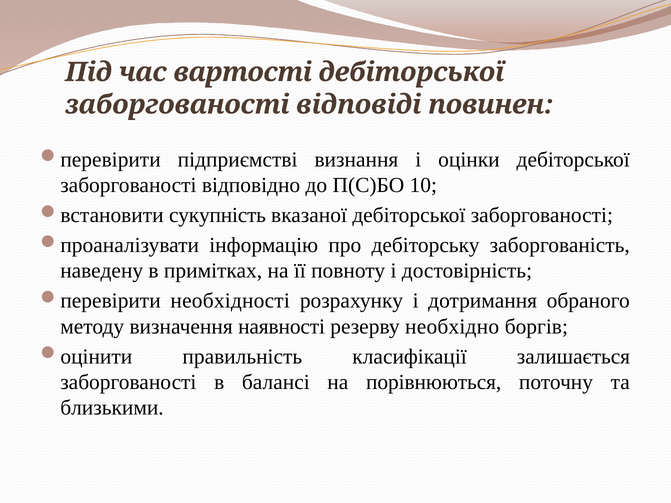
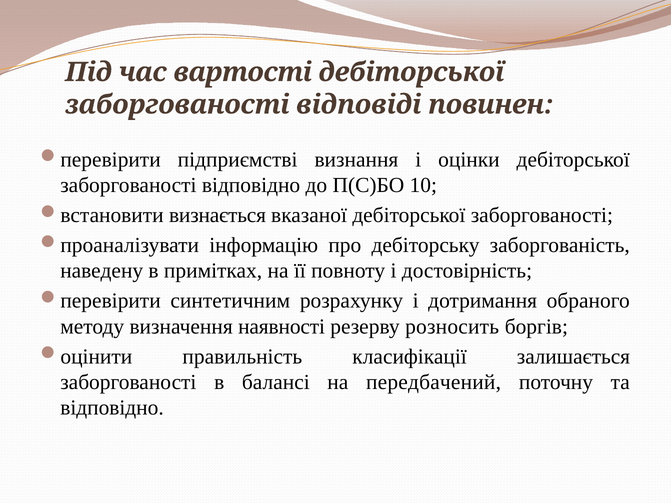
сукупність: сукупність -> визнається
необхідності: необхідності -> синтетичним
необхідно: необхідно -> розносить
порівнюються: порівнюються -> передбачений
близькими at (112, 408): близькими -> відповідно
